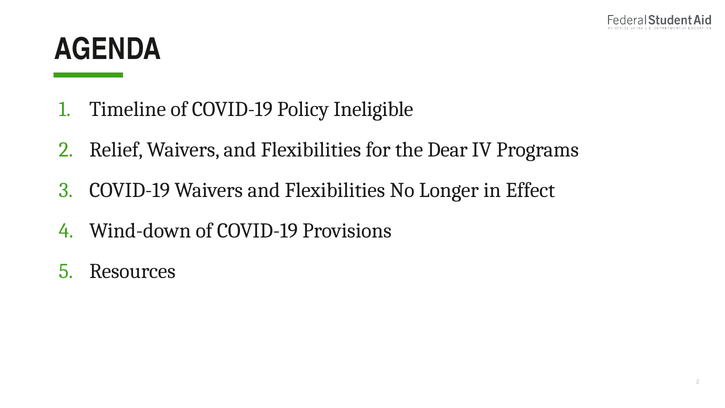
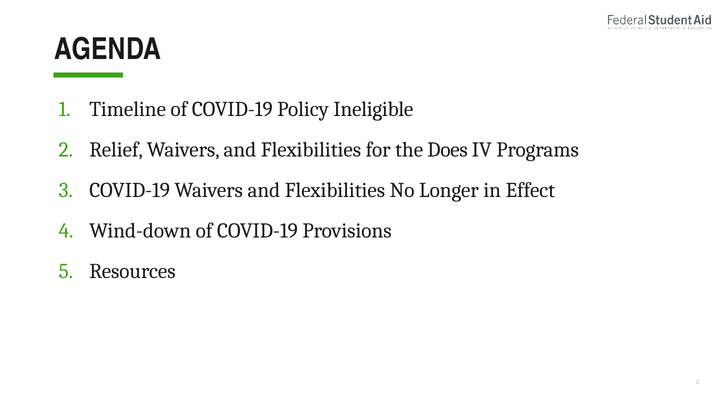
Dear: Dear -> Does
